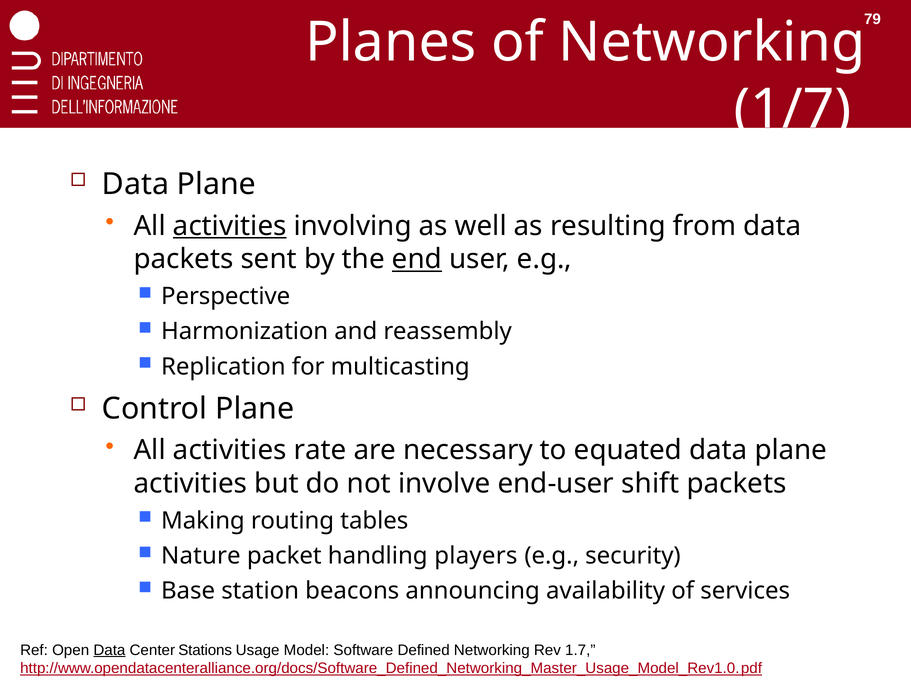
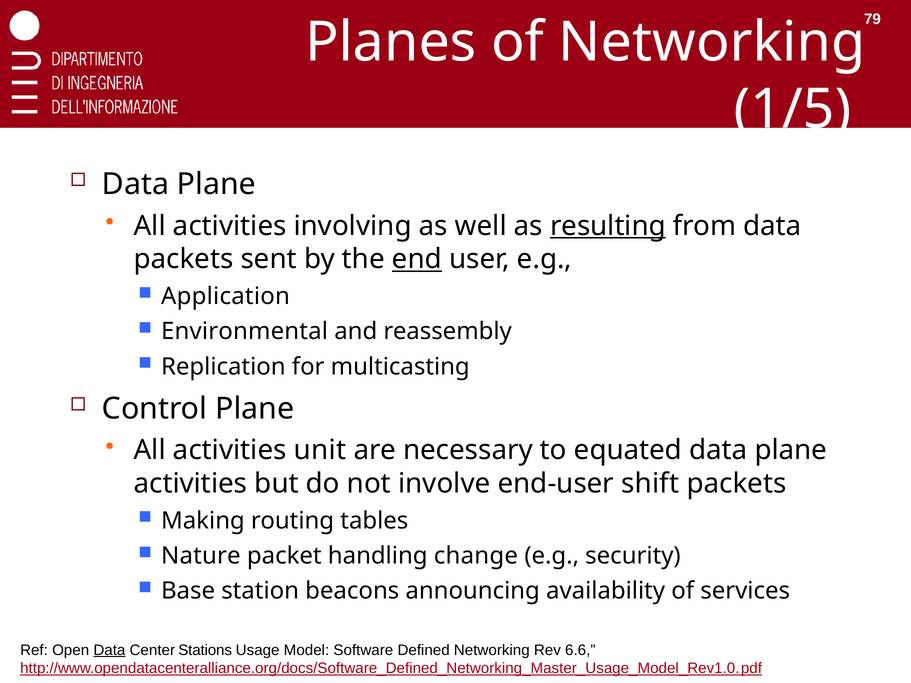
1/7: 1/7 -> 1/5
activities at (230, 226) underline: present -> none
resulting underline: none -> present
Perspective: Perspective -> Application
Harmonization: Harmonization -> Environmental
rate: rate -> unit
players: players -> change
1.7: 1.7 -> 6.6
